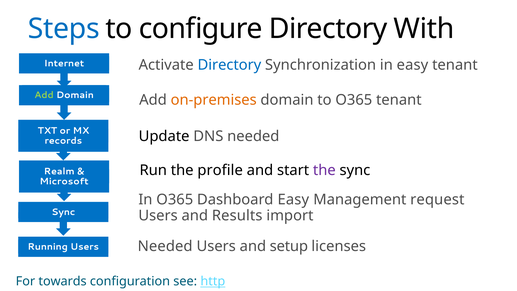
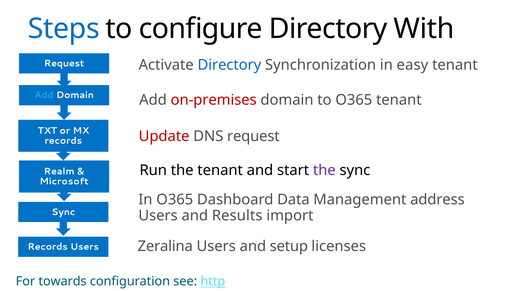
Internet at (64, 63): Internet -> Request
Add at (44, 95) colour: light green -> light blue
on-premises colour: orange -> red
Update colour: black -> red
DNS needed: needed -> request
the profile: profile -> tenant
Dashboard Easy: Easy -> Data
request: request -> address
Needed at (165, 246): Needed -> Zeralina
Running at (48, 247): Running -> Records
